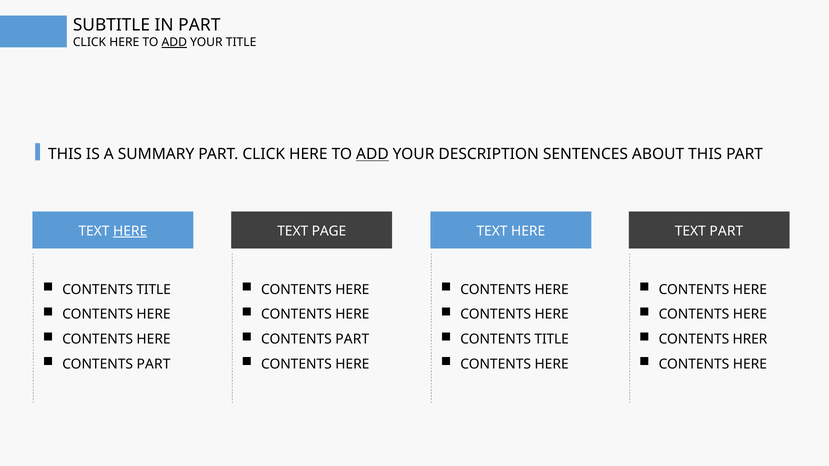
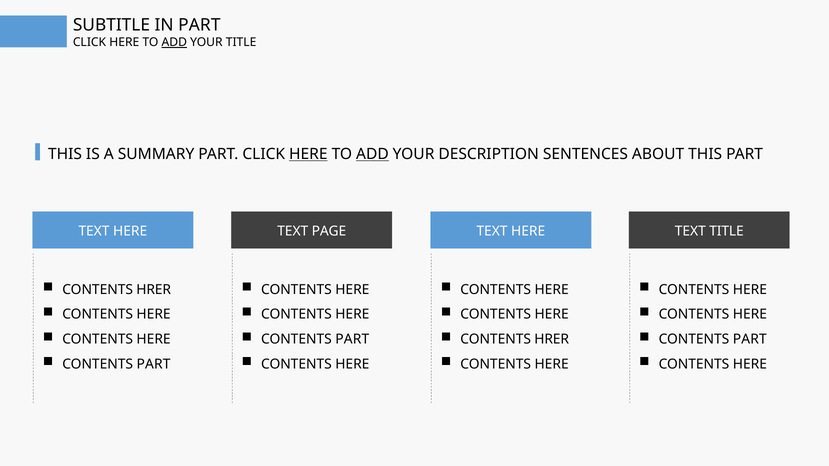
HERE at (308, 154) underline: none -> present
HERE at (130, 231) underline: present -> none
TEXT PART: PART -> TITLE
TITLE at (154, 290): TITLE -> HRER
TITLE at (552, 339): TITLE -> HRER
HRER at (750, 339): HRER -> PART
